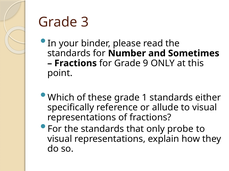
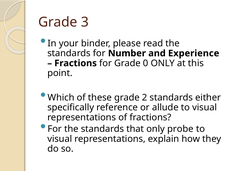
Sometimes: Sometimes -> Experience
9: 9 -> 0
1: 1 -> 2
